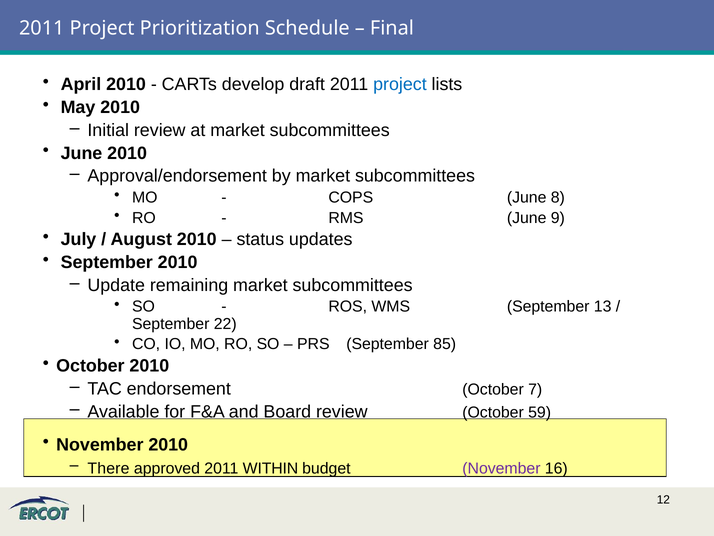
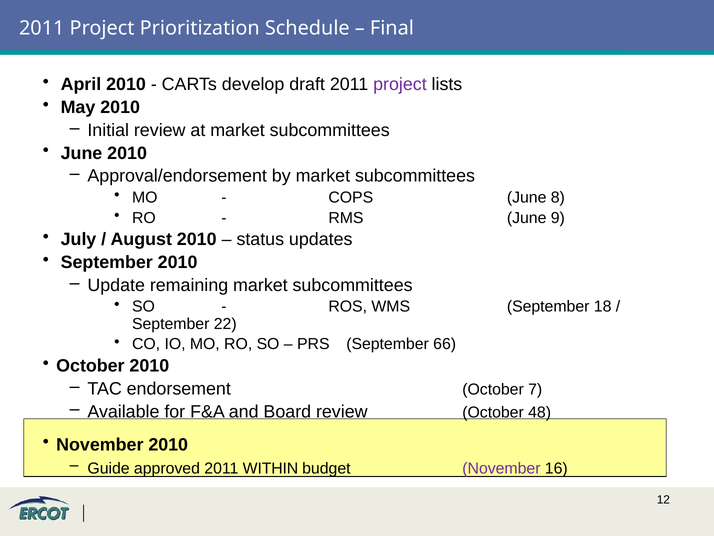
project at (400, 85) colour: blue -> purple
13: 13 -> 18
85: 85 -> 66
59: 59 -> 48
There: There -> Guide
